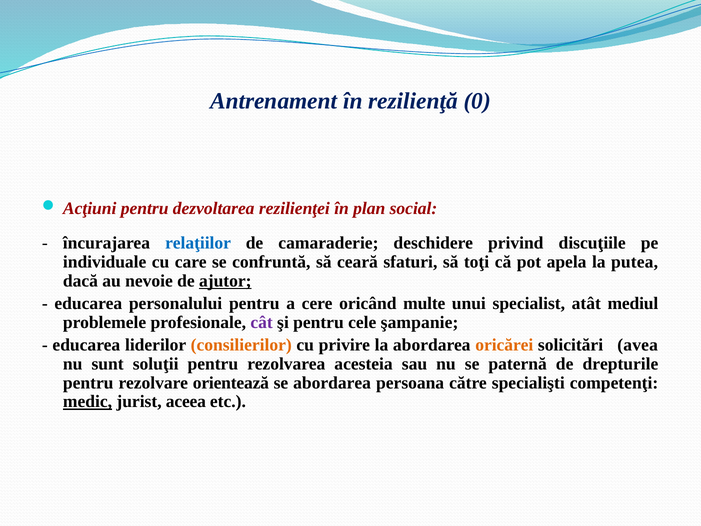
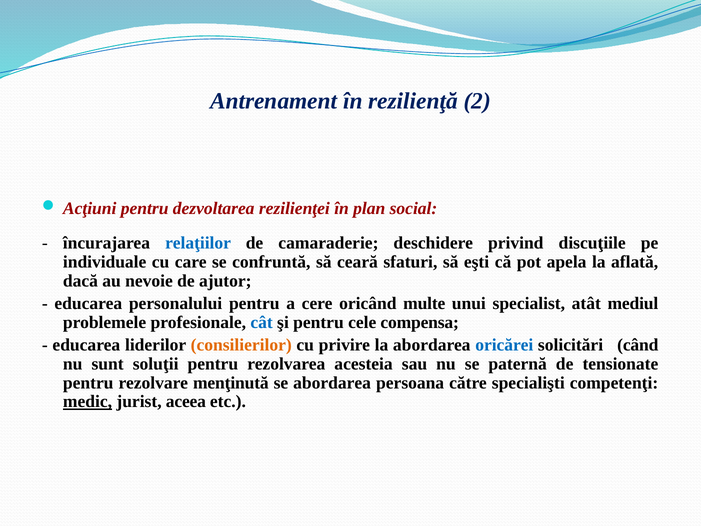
0: 0 -> 2
toţi: toţi -> eşti
putea: putea -> aflată
ajutor underline: present -> none
cât colour: purple -> blue
şampanie: şampanie -> compensa
oricărei colour: orange -> blue
avea: avea -> când
drepturile: drepturile -> tensionate
orientează: orientează -> menţinută
